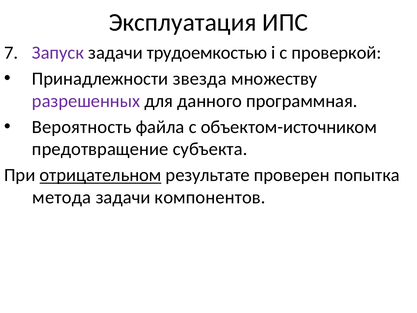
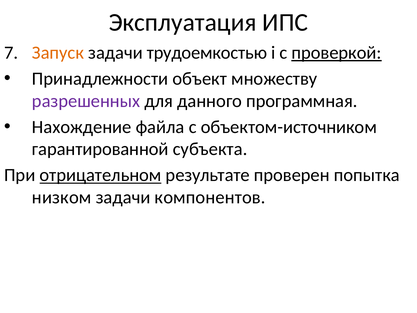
Запуск colour: purple -> orange
проверкой underline: none -> present
звезда: звезда -> объект
Вероятность: Вероятность -> Нахождение
предотвращение: предотвращение -> гарантированной
метода: метода -> низком
